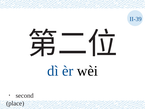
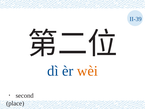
wèi colour: black -> orange
